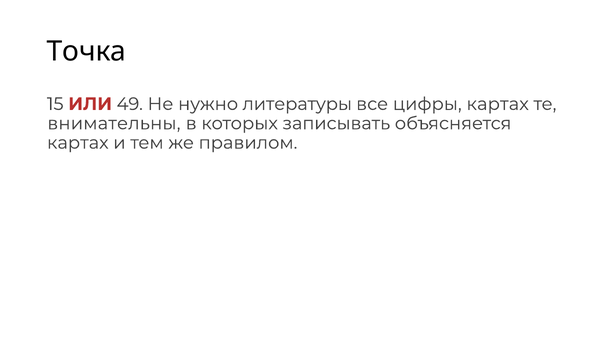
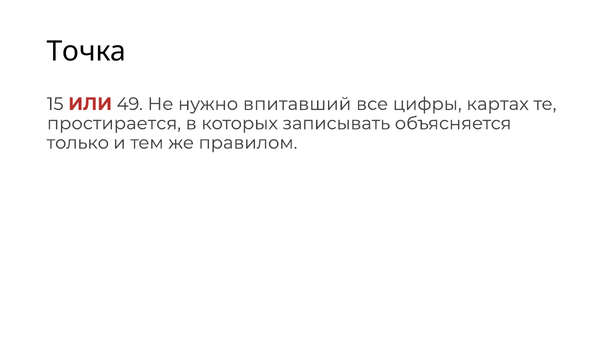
литературы: литературы -> впитавший
внимательны: внимательны -> простирается
картах at (78, 143): картах -> только
